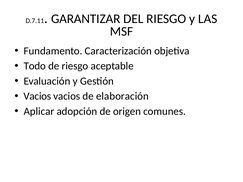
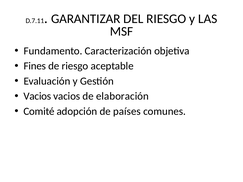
Todo: Todo -> Fines
Aplicar: Aplicar -> Comité
origen: origen -> países
